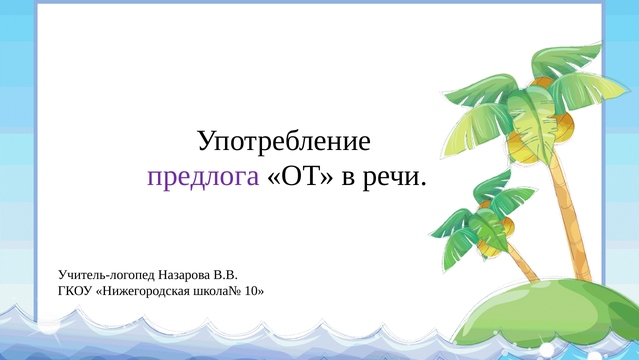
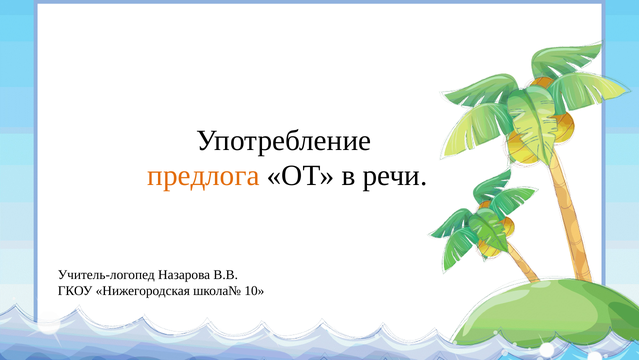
предлога colour: purple -> orange
